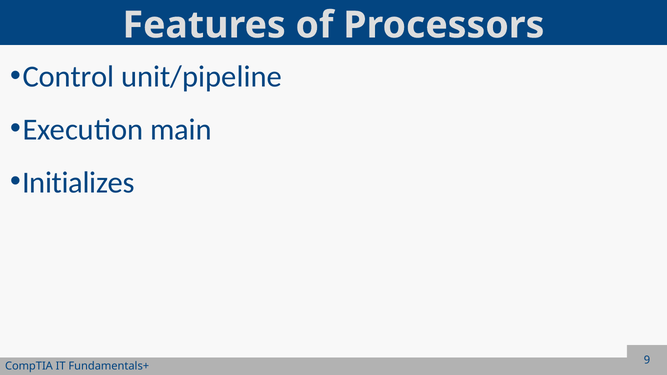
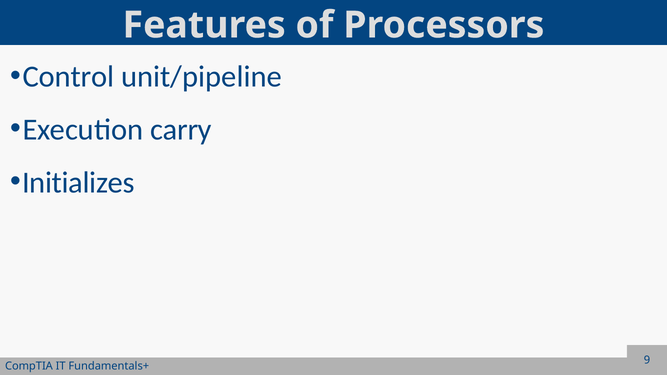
main: main -> carry
